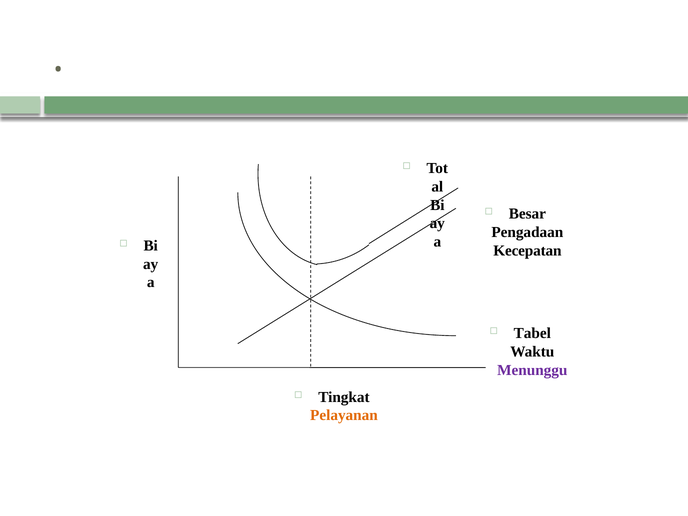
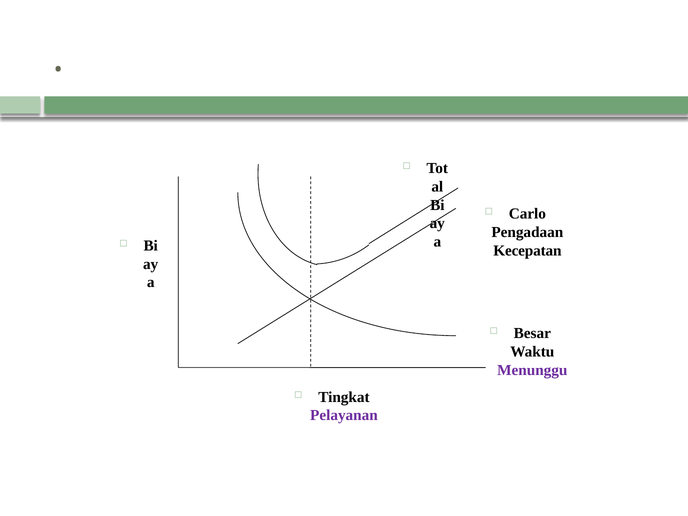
Besar: Besar -> Carlo
Tabel: Tabel -> Besar
Pelayanan colour: orange -> purple
